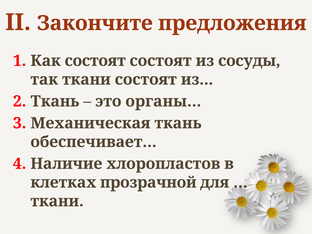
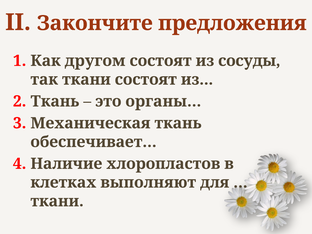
Как состоят: состоят -> другом
прозрачной: прозрачной -> выполняют
